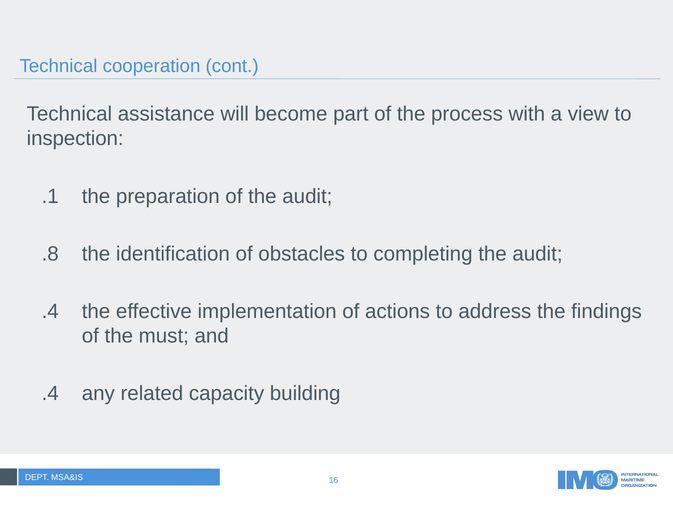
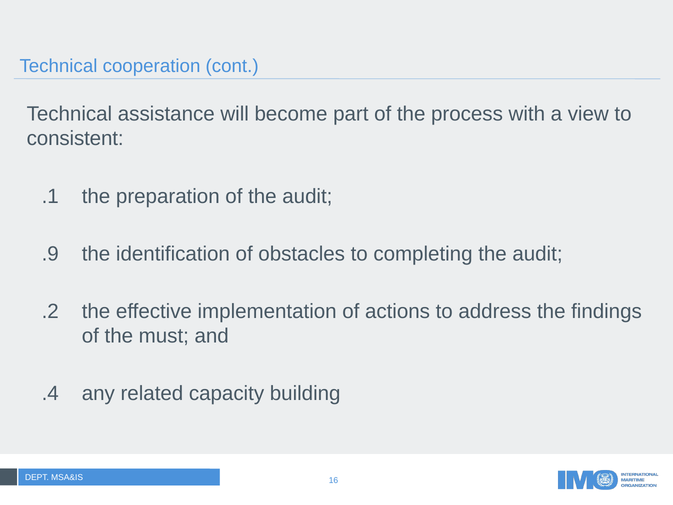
inspection: inspection -> consistent
.8: .8 -> .9
.4 at (50, 311): .4 -> .2
